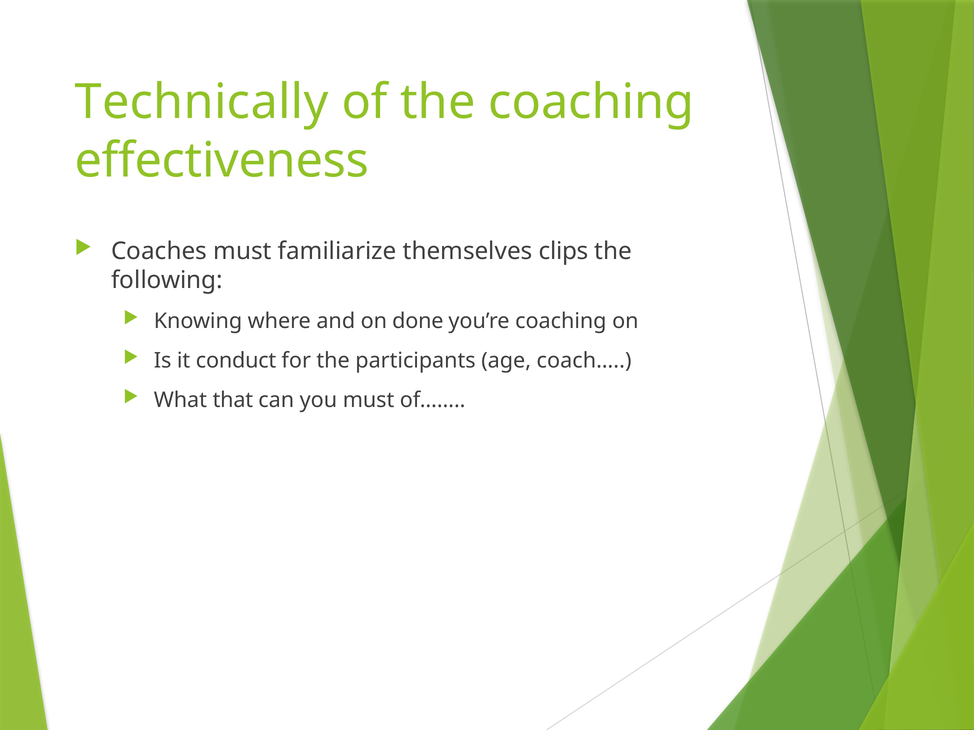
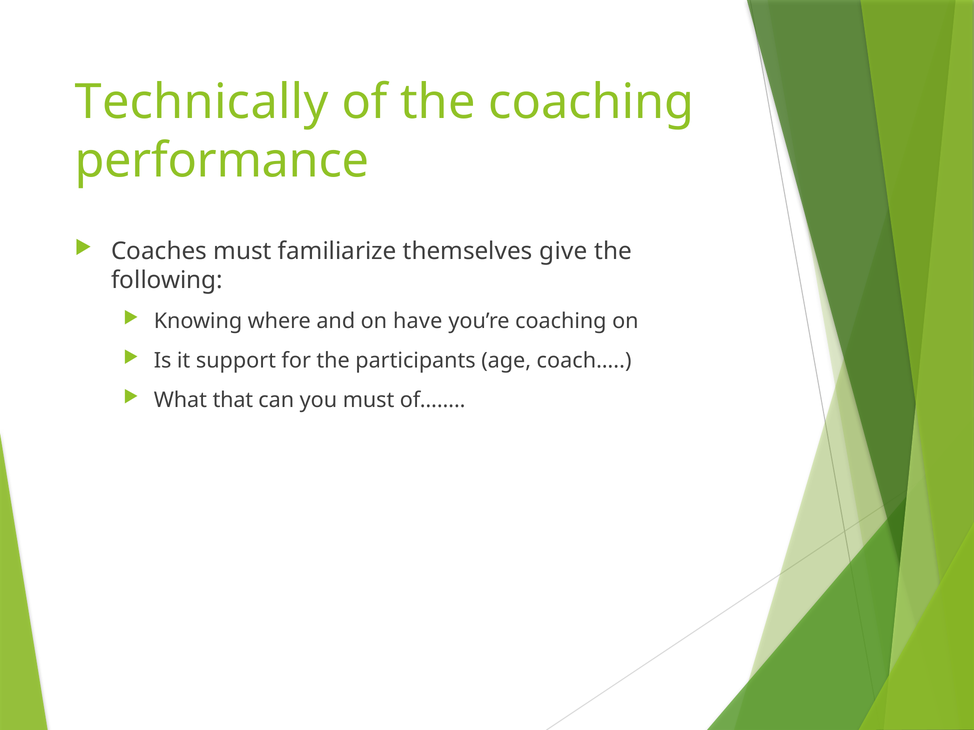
effectiveness: effectiveness -> performance
clips: clips -> give
done: done -> have
conduct: conduct -> support
